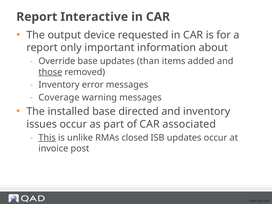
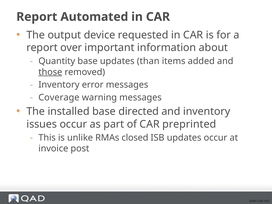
Interactive: Interactive -> Automated
only: only -> over
Override: Override -> Quantity
associated: associated -> preprinted
This underline: present -> none
